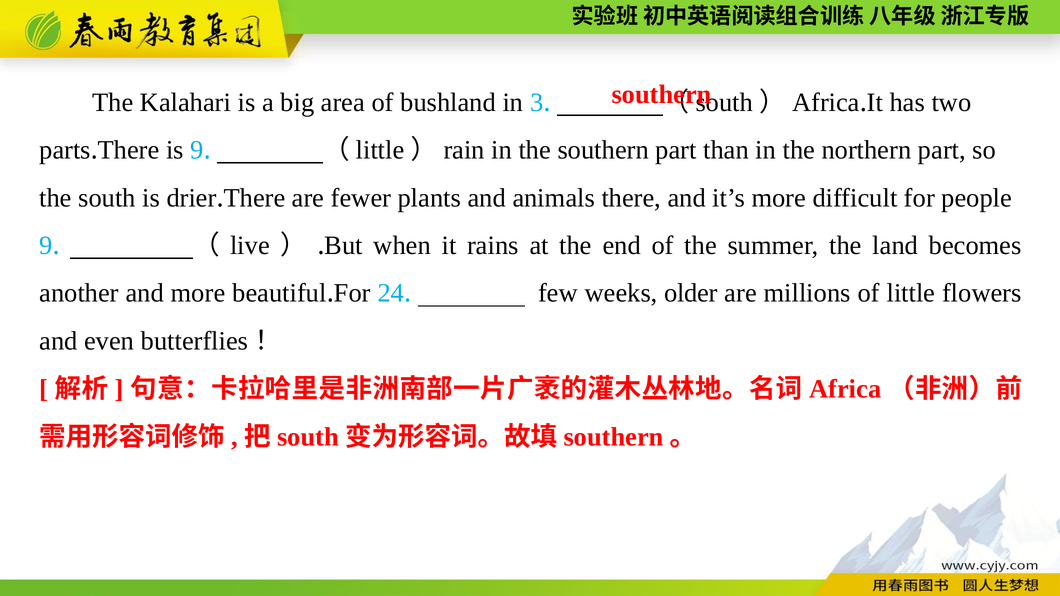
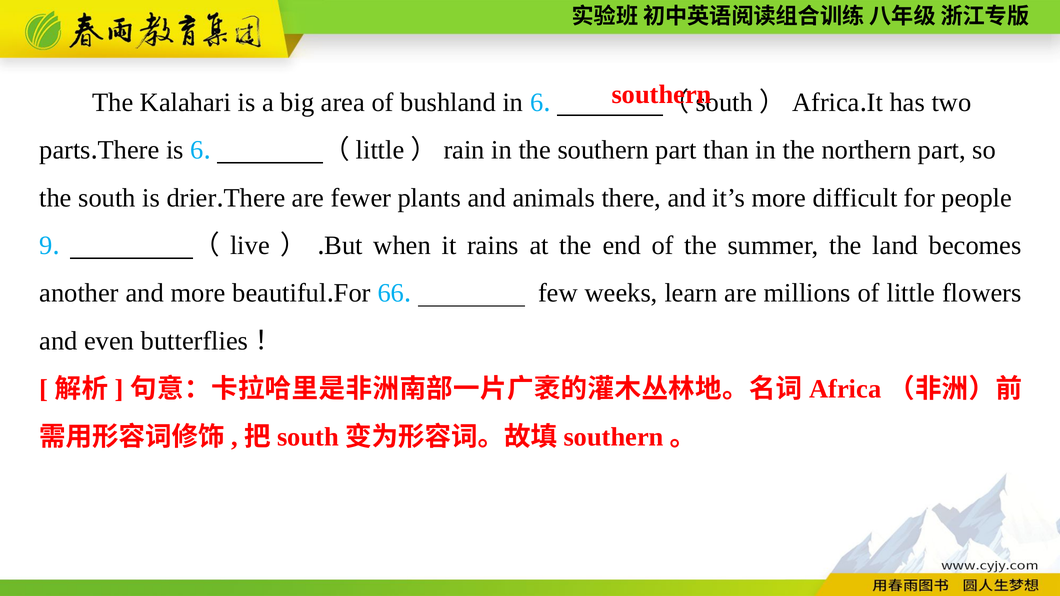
in 3: 3 -> 6
is 9: 9 -> 6
24: 24 -> 66
older: older -> learn
